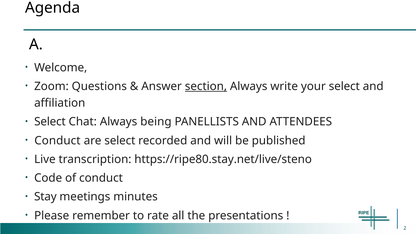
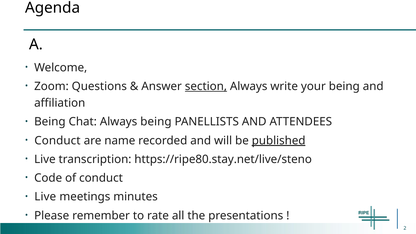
your select: select -> being
Select at (50, 122): Select -> Being
are select: select -> name
published underline: none -> present
Stay at (45, 197): Stay -> Live
